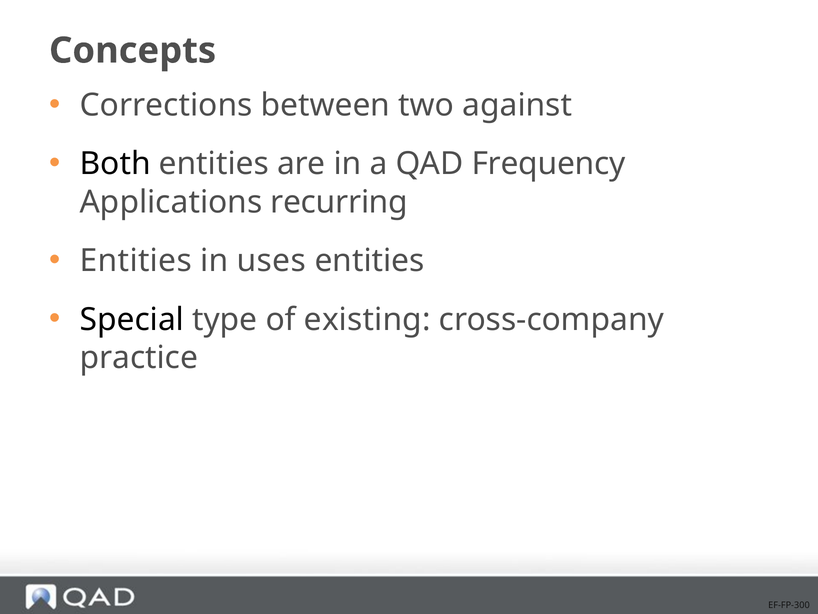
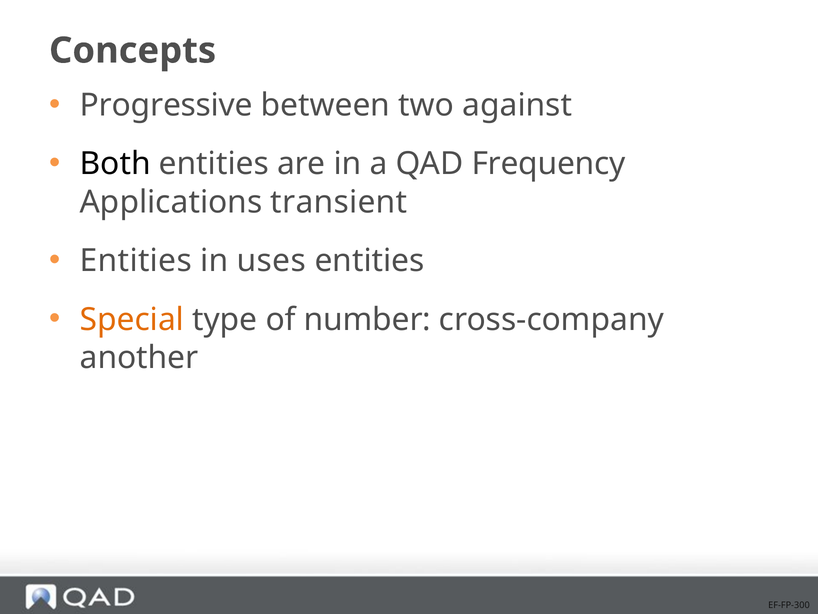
Corrections: Corrections -> Progressive
recurring: recurring -> transient
Special colour: black -> orange
existing: existing -> number
practice: practice -> another
